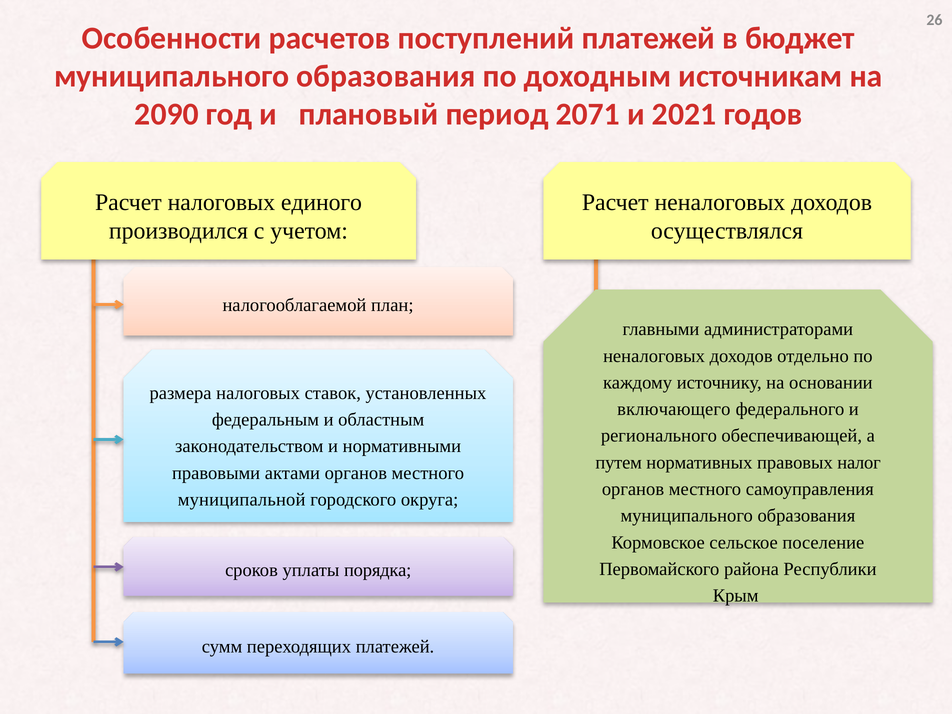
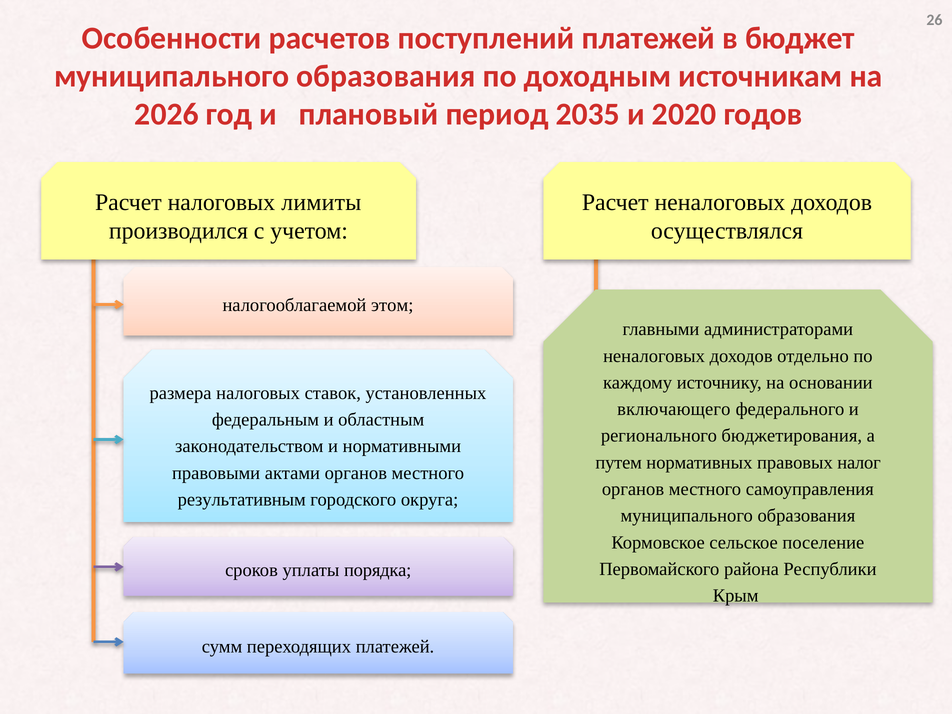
2090: 2090 -> 2026
2071: 2071 -> 2035
2021: 2021 -> 2020
единого: единого -> лимиты
план: план -> этом
обеспечивающей: обеспечивающей -> бюджетирования
муниципальной: муниципальной -> результативным
